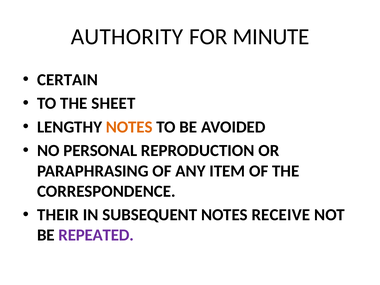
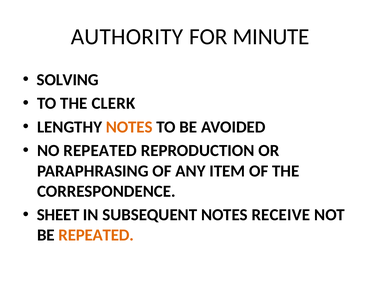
CERTAIN: CERTAIN -> SOLVING
SHEET: SHEET -> CLERK
NO PERSONAL: PERSONAL -> REPEATED
THEIR: THEIR -> SHEET
REPEATED at (96, 235) colour: purple -> orange
